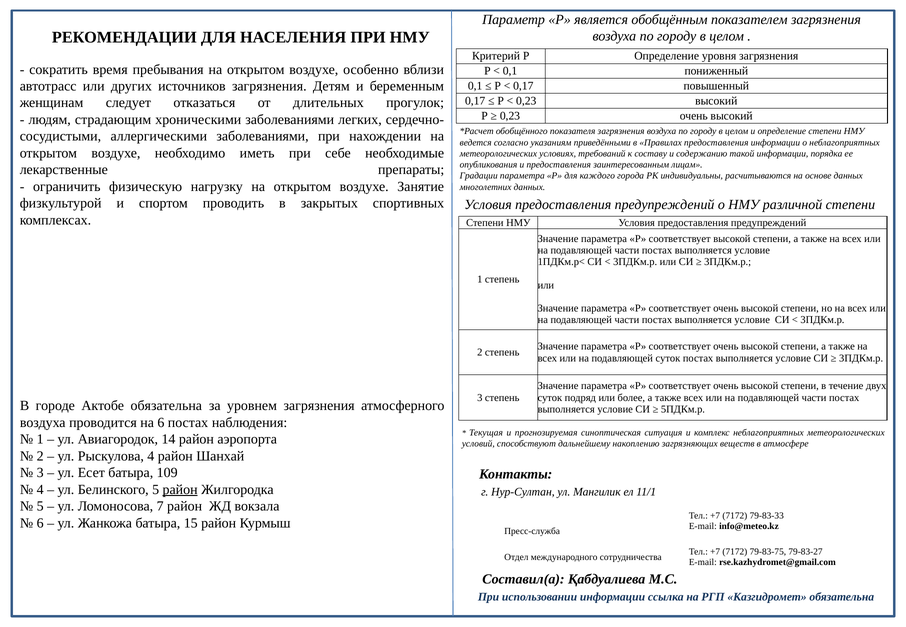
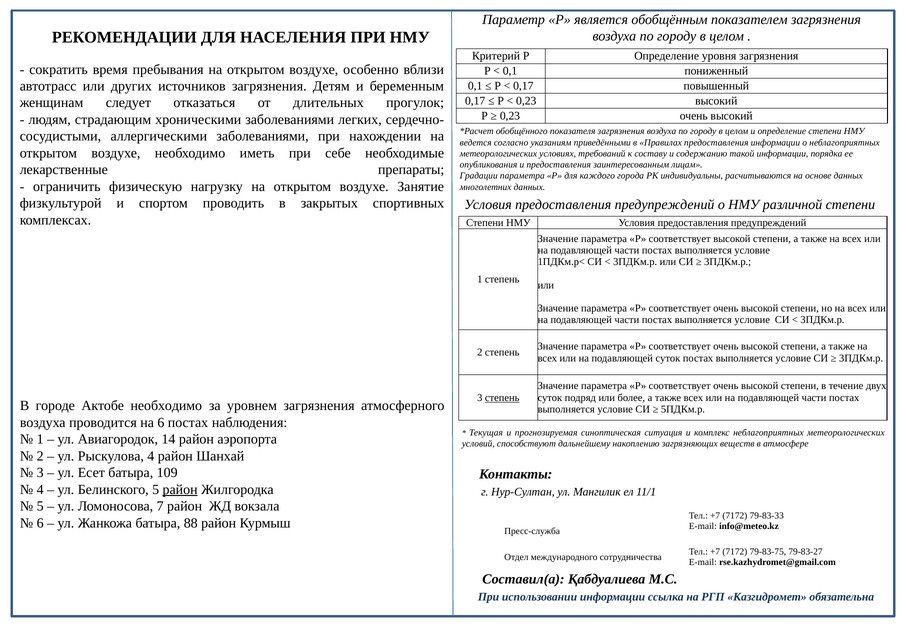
степень at (502, 398) underline: none -> present
Актобе обязательна: обязательна -> необходимо
15: 15 -> 88
